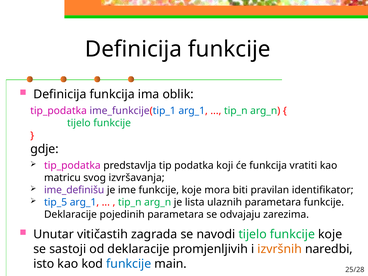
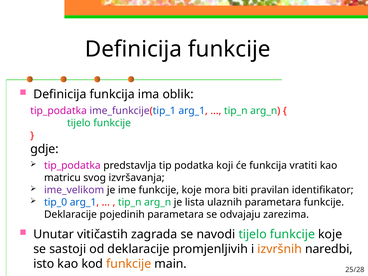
ime_definišu: ime_definišu -> ime_velikom
tip_5: tip_5 -> tip_0
funkcije at (129, 264) colour: blue -> orange
